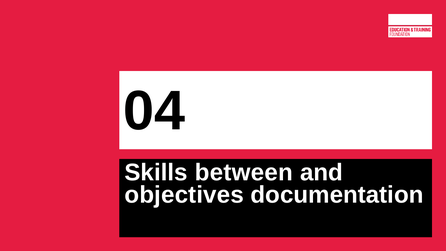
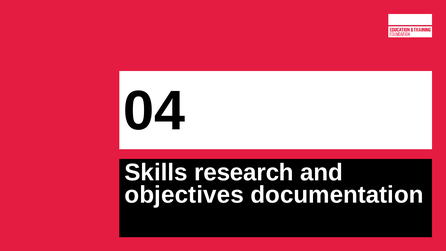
between: between -> research
